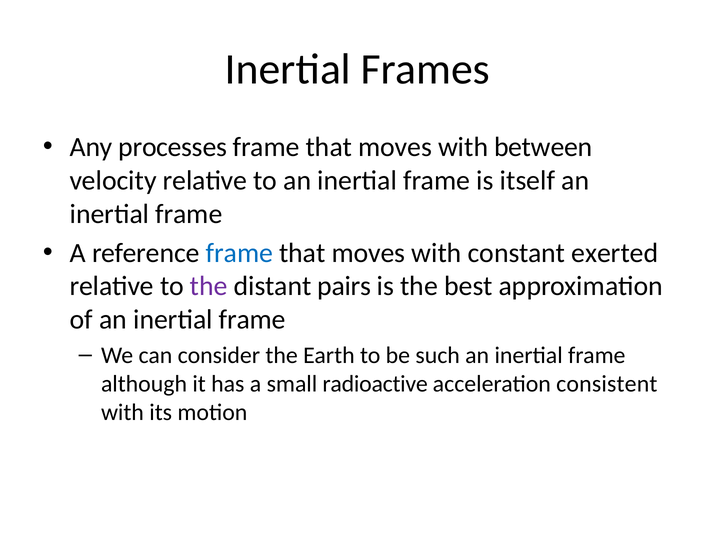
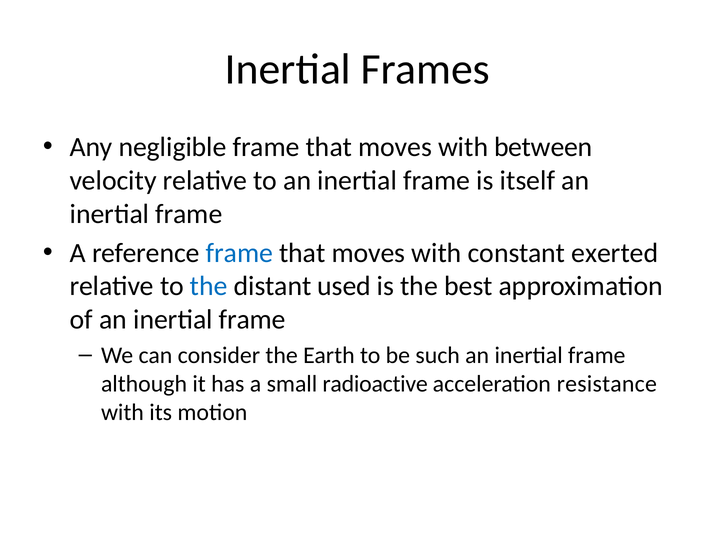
processes: processes -> negligible
the at (209, 286) colour: purple -> blue
pairs: pairs -> used
consistent: consistent -> resistance
